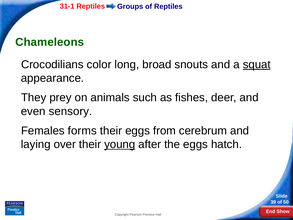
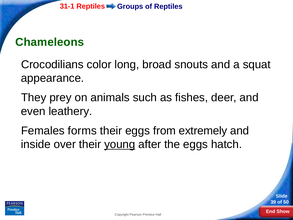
squat underline: present -> none
sensory: sensory -> leathery
cerebrum: cerebrum -> extremely
laying: laying -> inside
